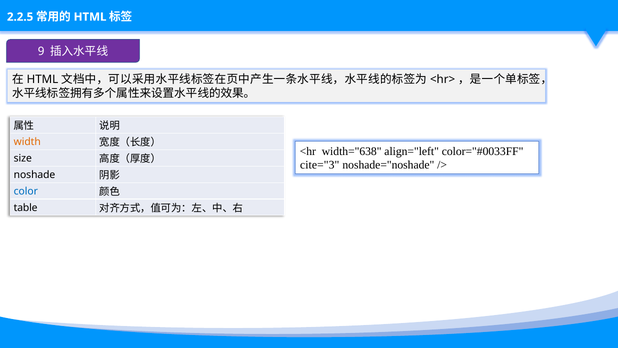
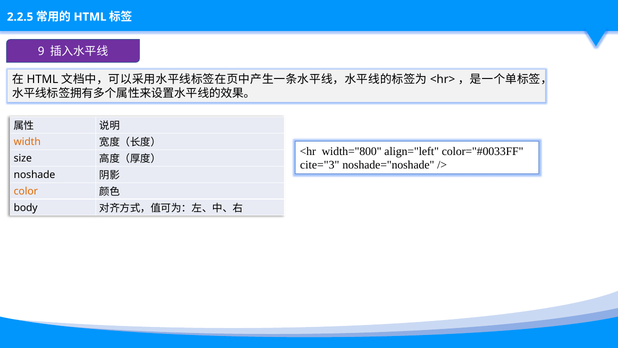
width="638: width="638 -> width="800
color colour: blue -> orange
table: table -> body
